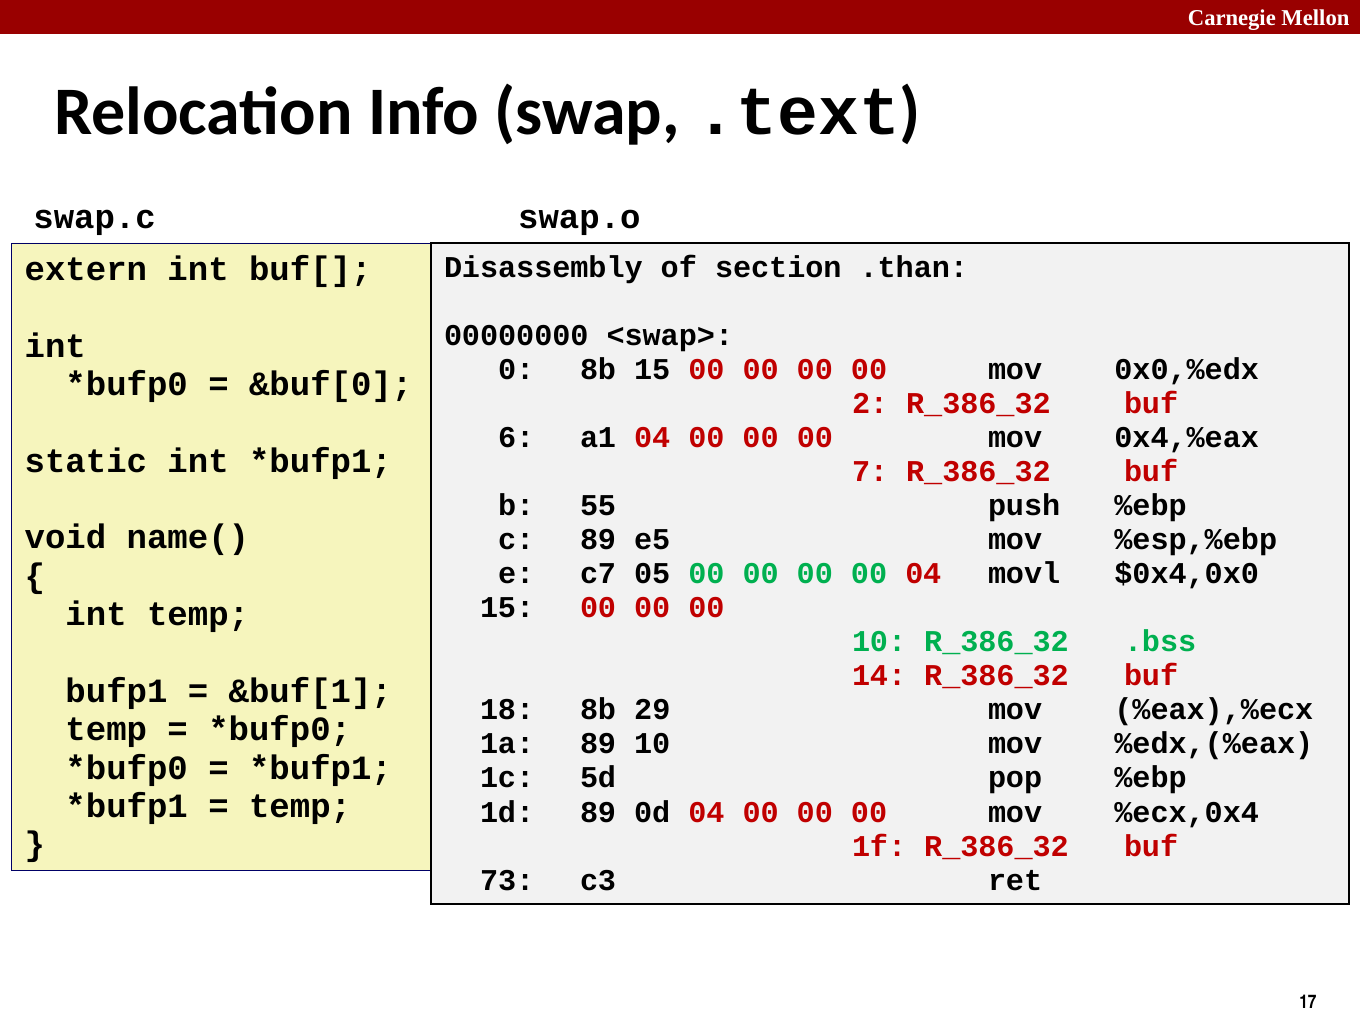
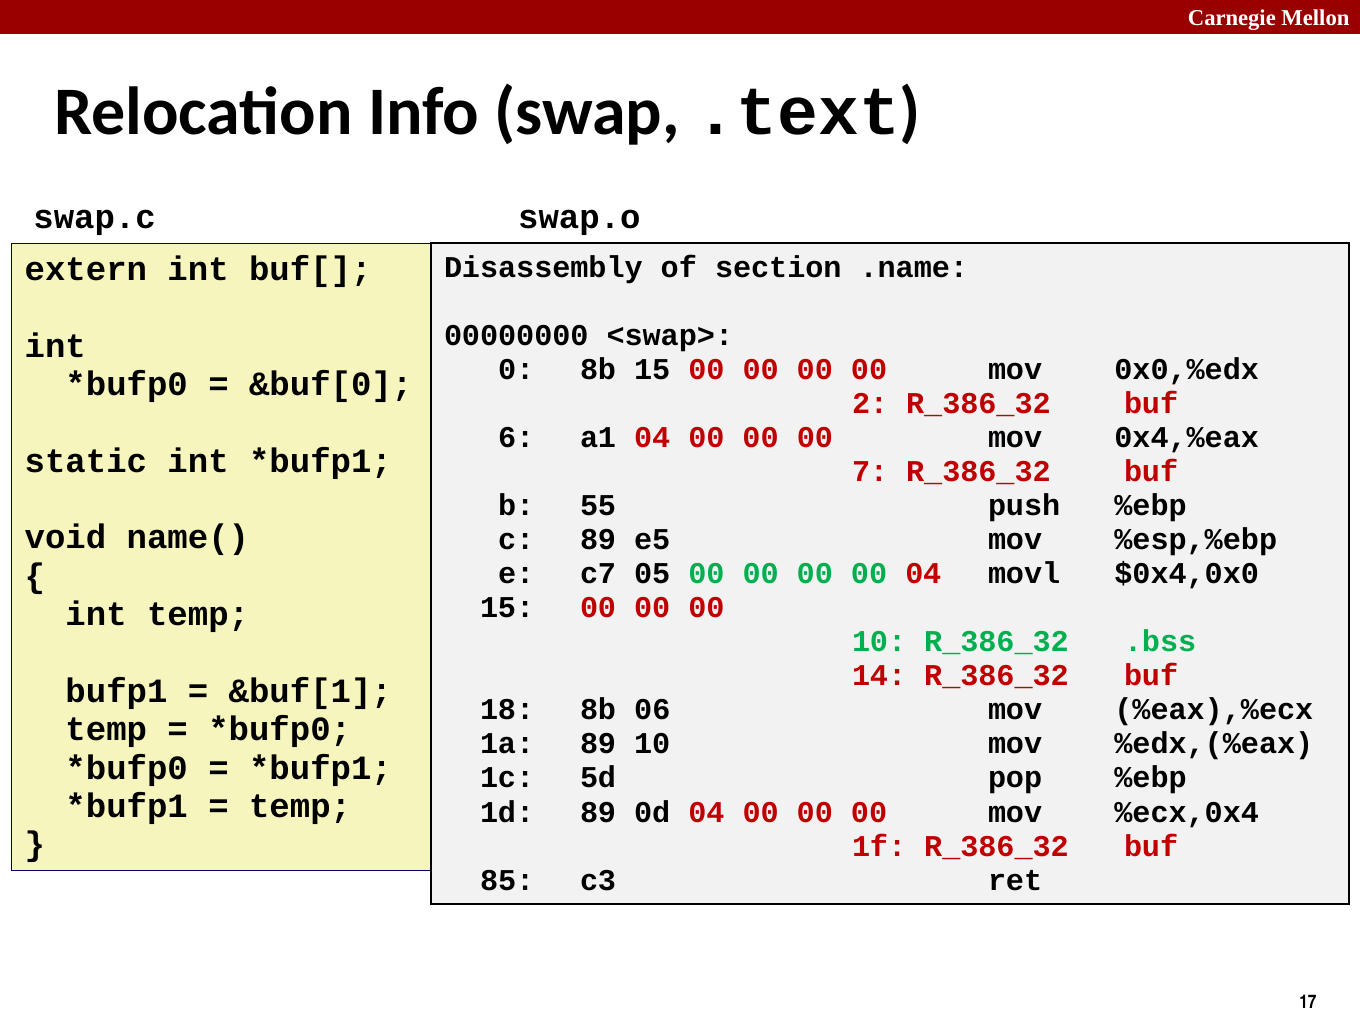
.than: .than -> .name
29: 29 -> 06
73: 73 -> 85
